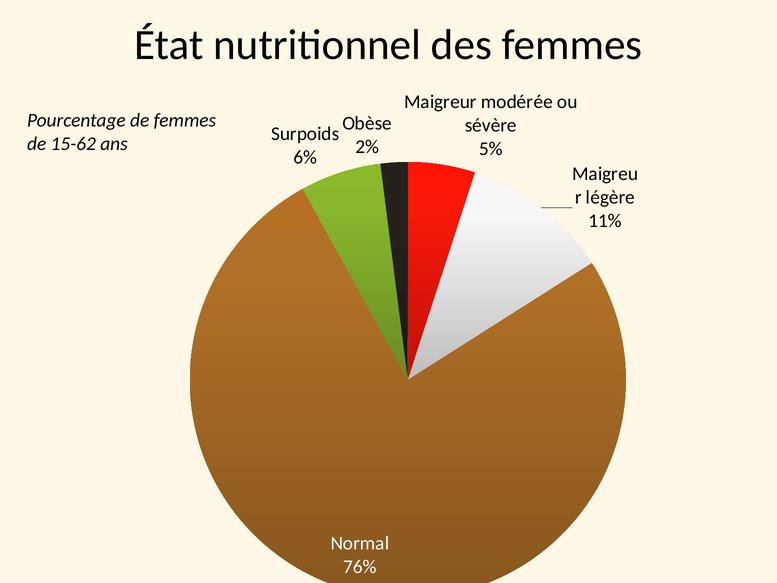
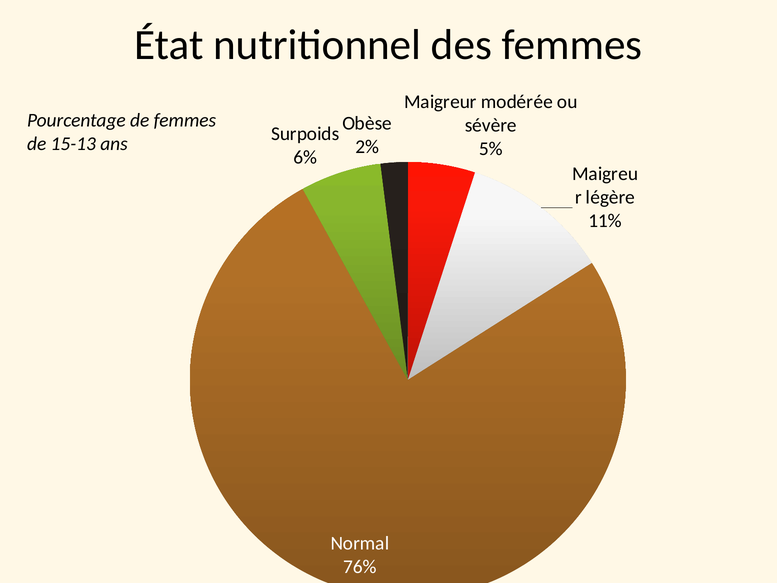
15-62: 15-62 -> 15-13
